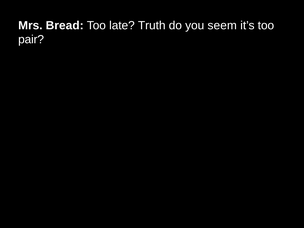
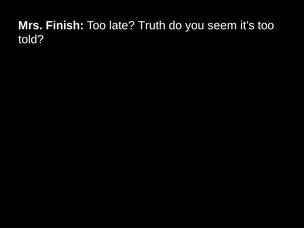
Bread: Bread -> Finish
pair: pair -> told
